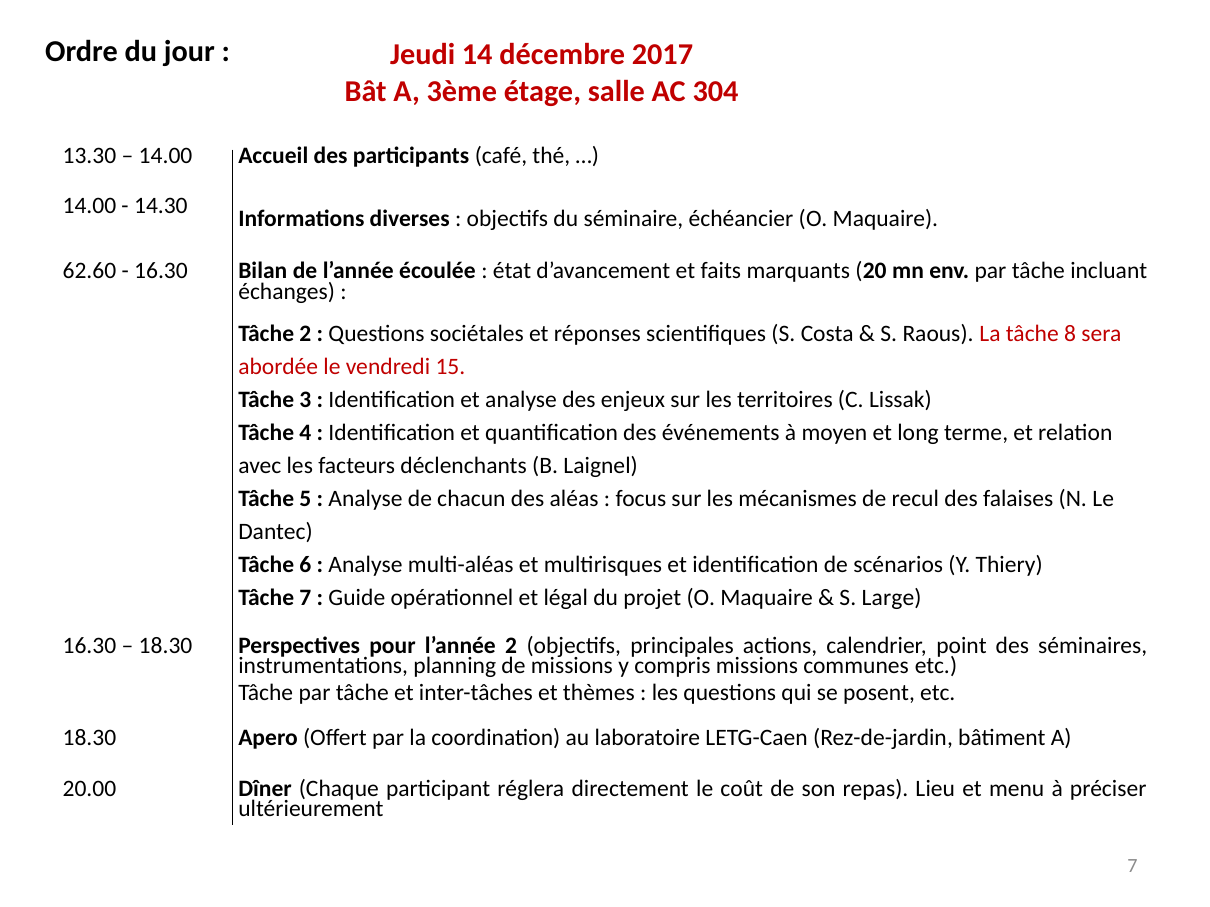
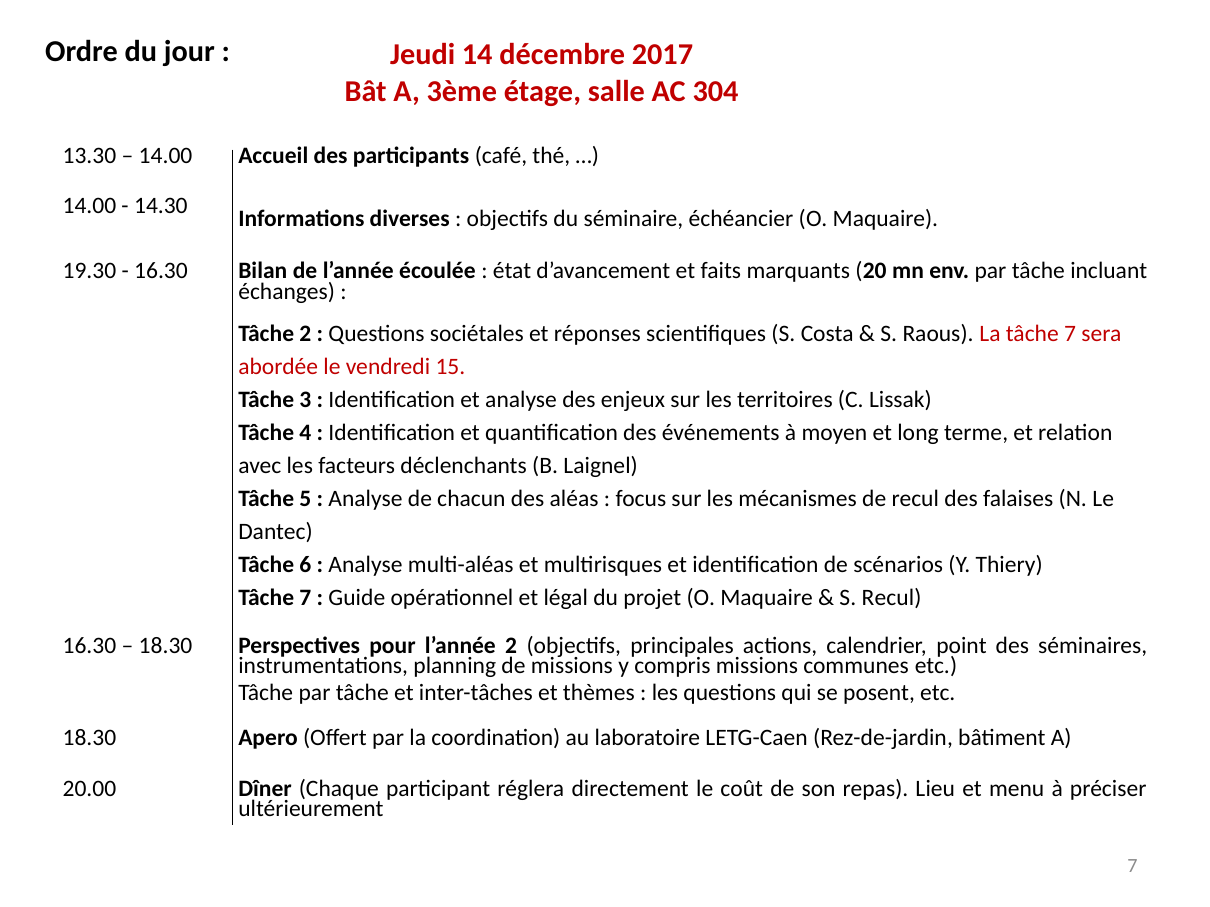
62.60: 62.60 -> 19.30
La tâche 8: 8 -> 7
S Large: Large -> Recul
